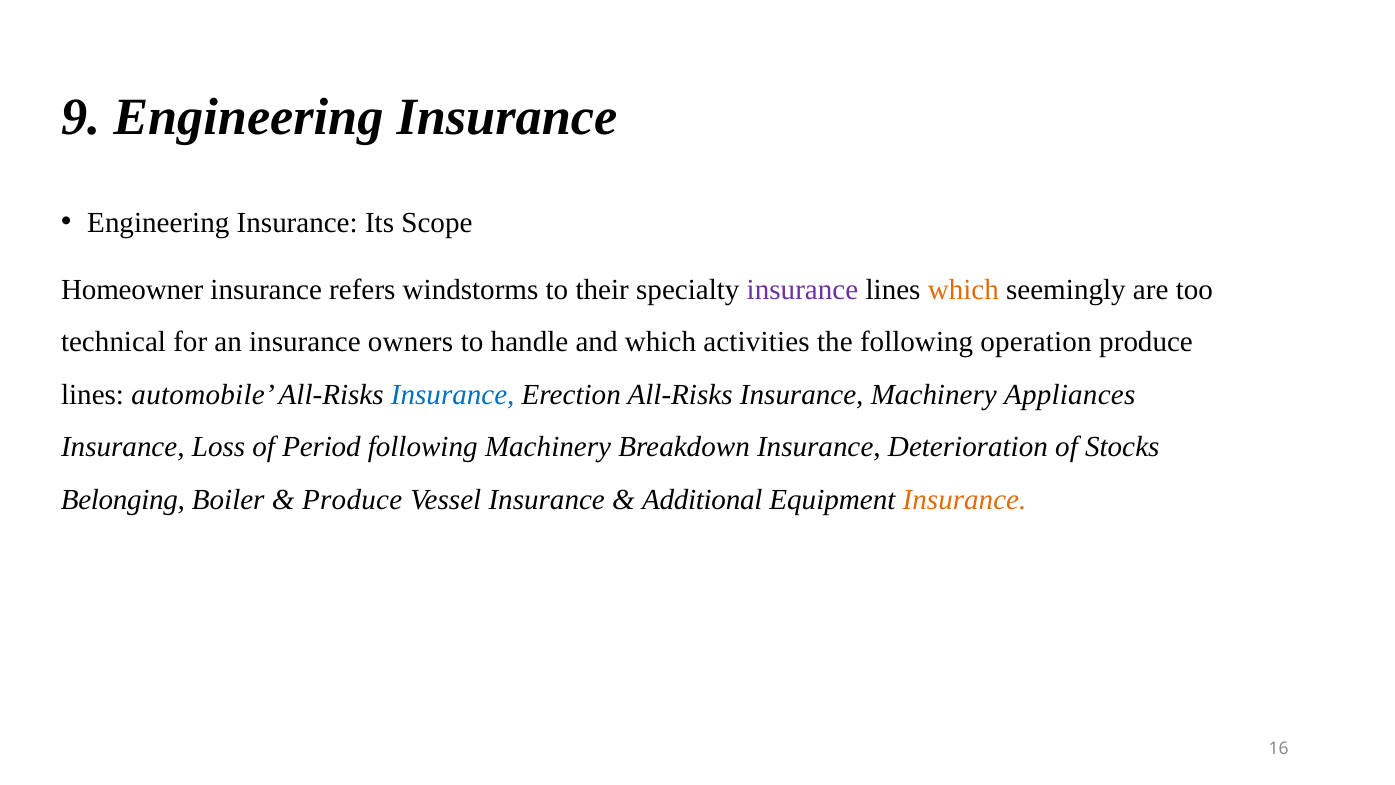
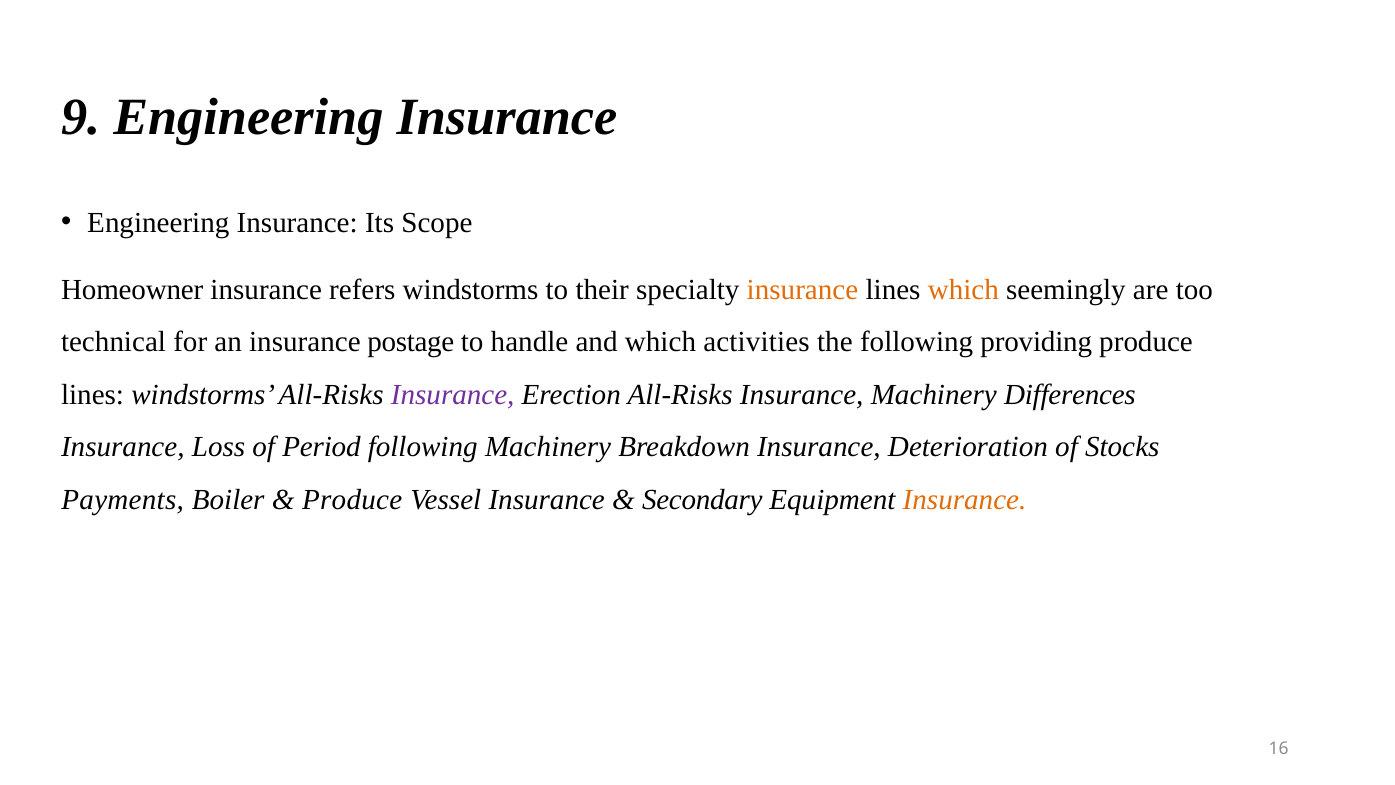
insurance at (802, 290) colour: purple -> orange
owners: owners -> postage
operation: operation -> providing
lines automobile: automobile -> windstorms
Insurance at (453, 394) colour: blue -> purple
Appliances: Appliances -> Differences
Belonging: Belonging -> Payments
Additional: Additional -> Secondary
